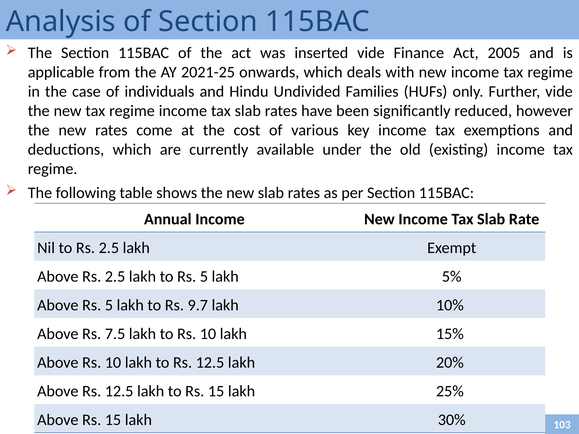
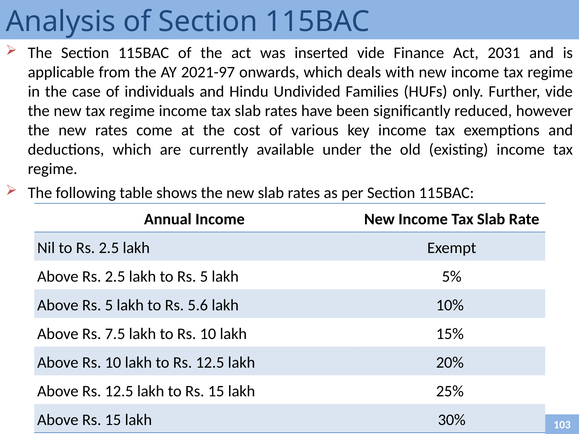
2005: 2005 -> 2031
2021-25: 2021-25 -> 2021-97
9.7: 9.7 -> 5.6
